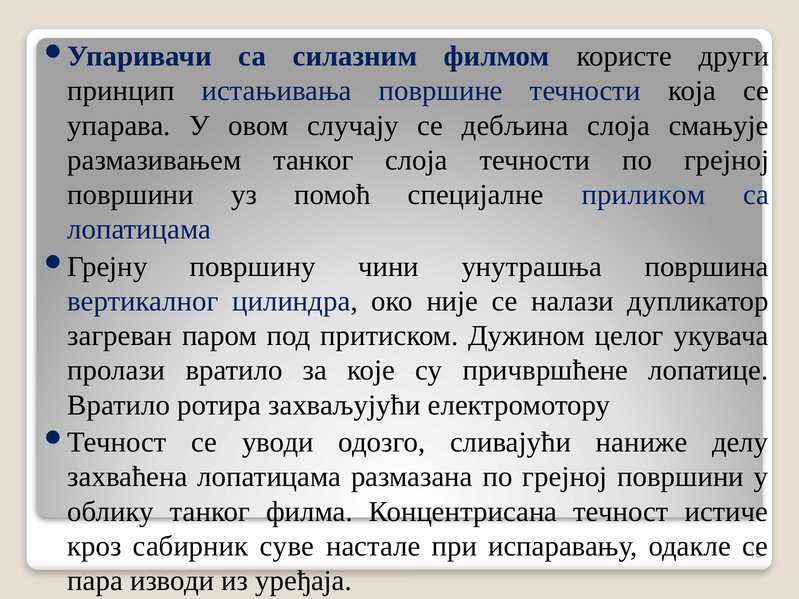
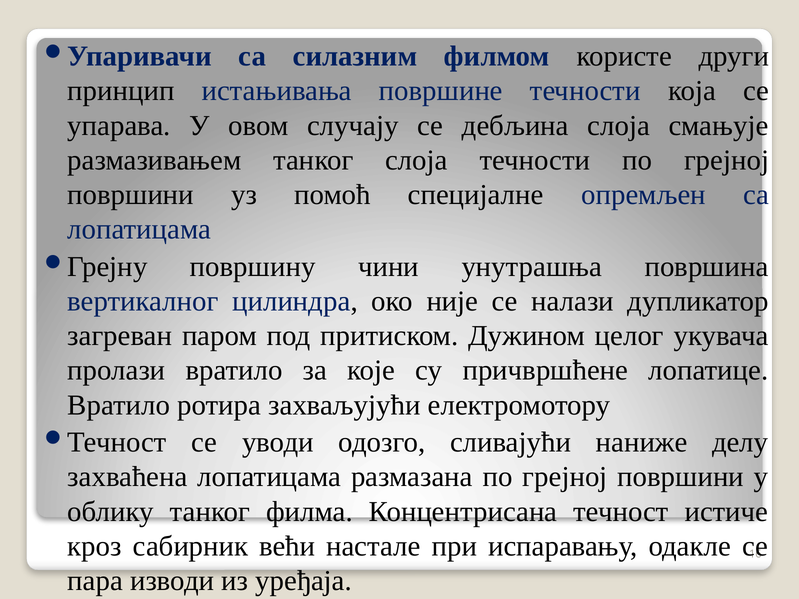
приликом: приликом -> опремљен
суве: суве -> већи
